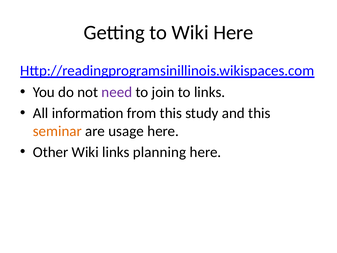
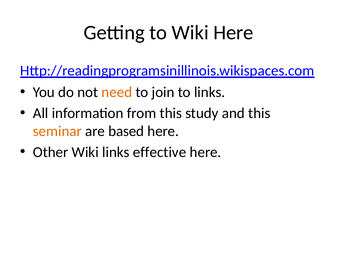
need colour: purple -> orange
usage: usage -> based
planning: planning -> effective
